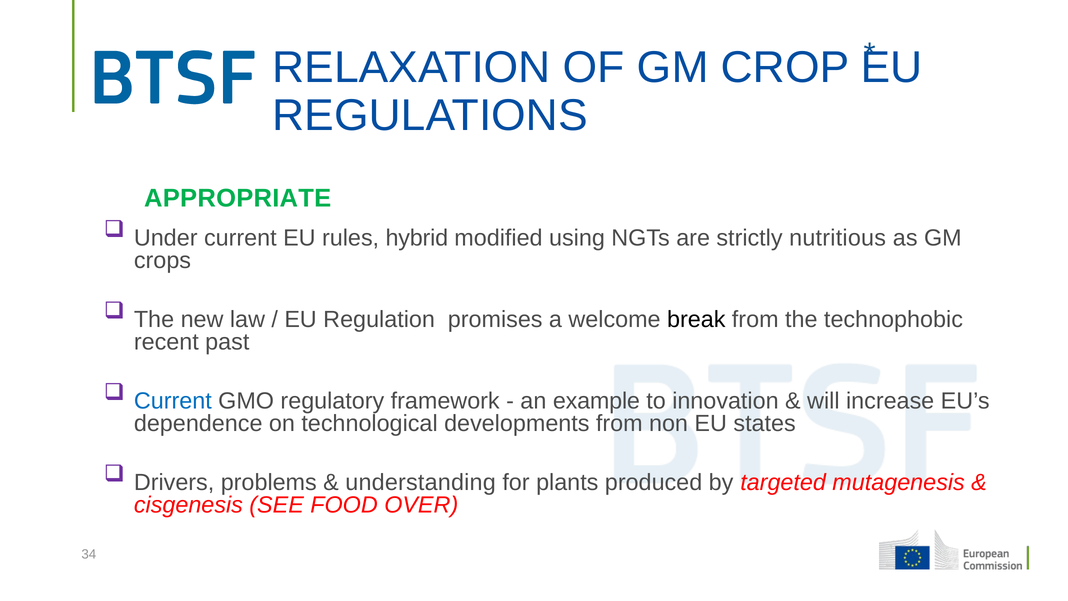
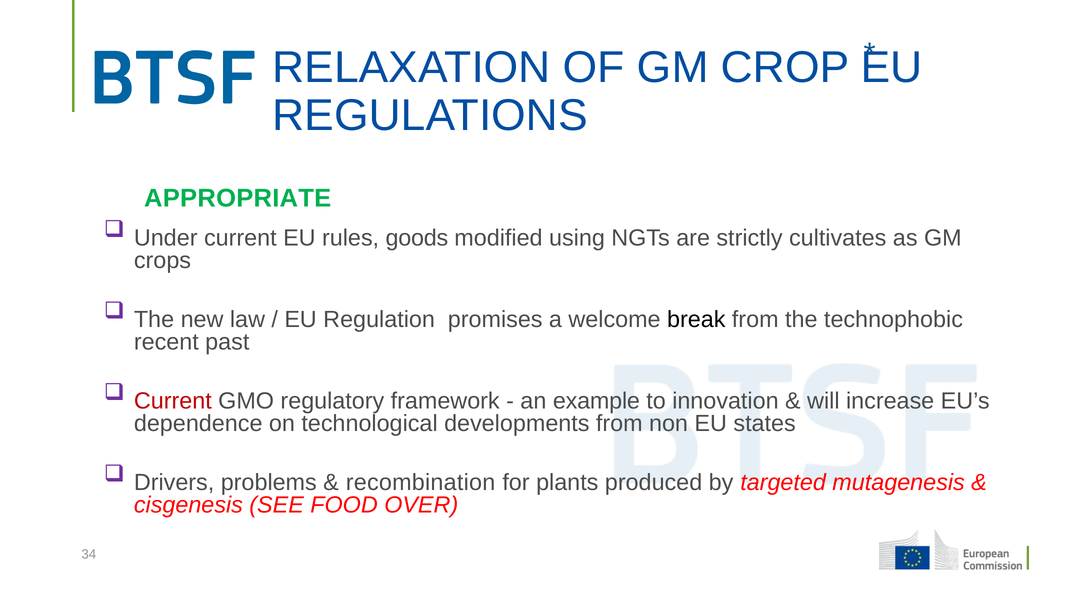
hybrid: hybrid -> goods
nutritious: nutritious -> cultivates
Current at (173, 401) colour: blue -> red
understanding: understanding -> recombination
